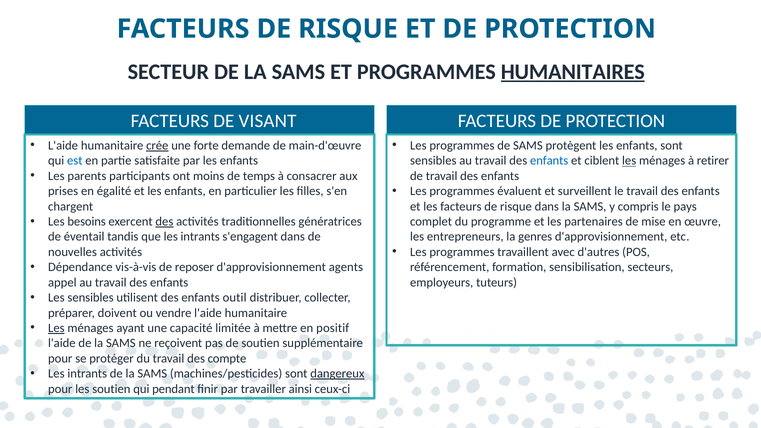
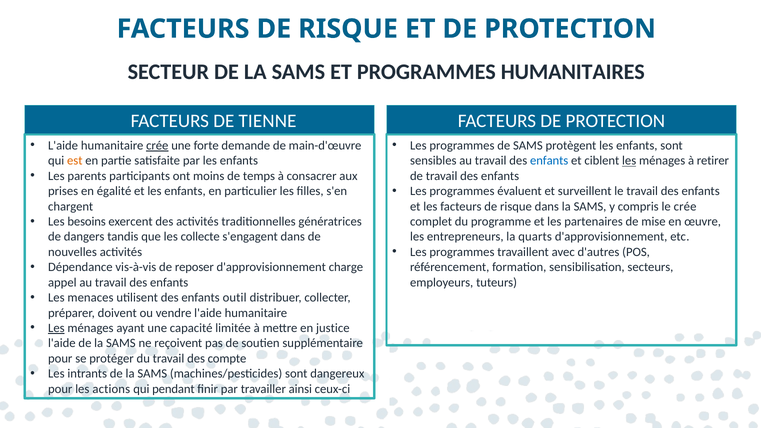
HUMANITAIRES underline: present -> none
VISANT: VISANT -> TIENNE
est colour: blue -> orange
le pays: pays -> crée
des at (164, 222) underline: present -> none
éventail: éventail -> dangers
que les intrants: intrants -> collecte
genres: genres -> quarts
agents: agents -> charge
Les sensibles: sensibles -> menaces
positif: positif -> justice
dangereux underline: present -> none
les soutien: soutien -> actions
